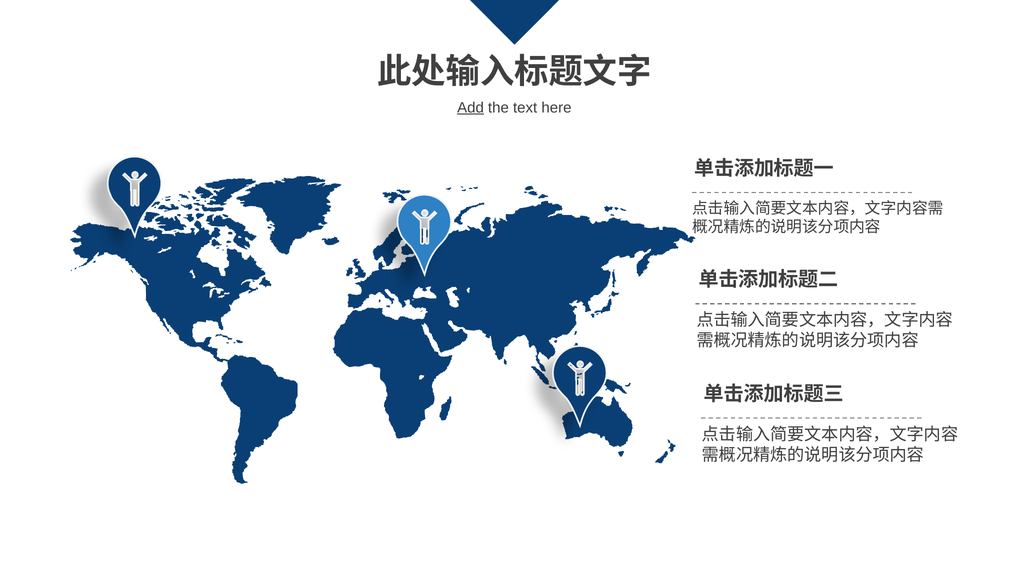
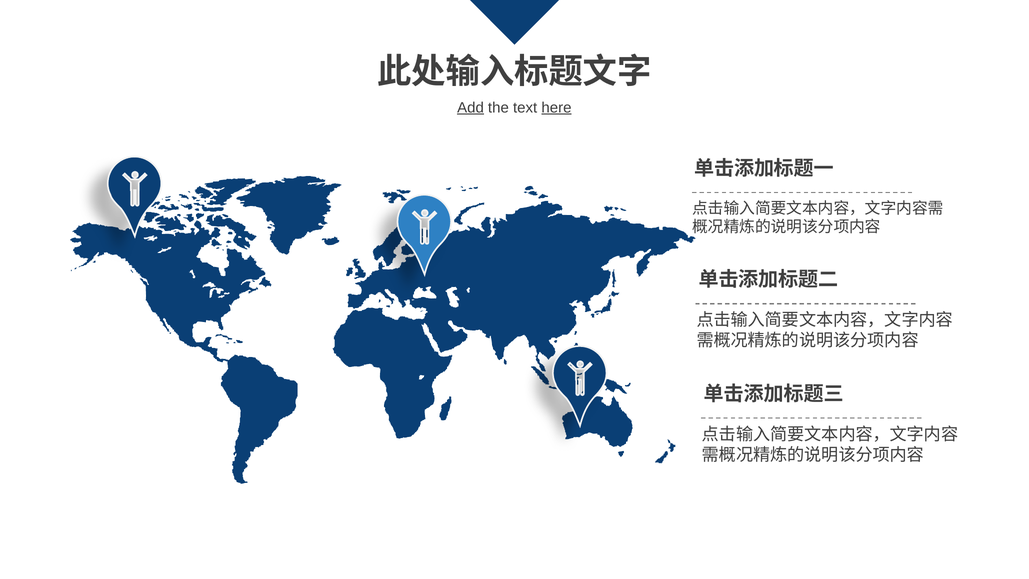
here underline: none -> present
